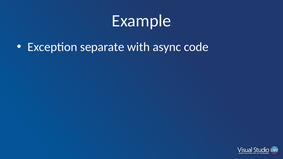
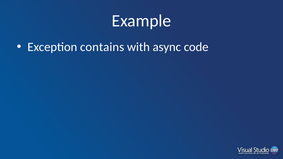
separate: separate -> contains
